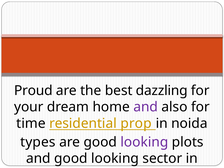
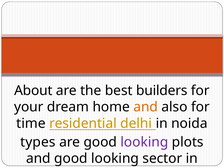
Proud: Proud -> About
dazzling: dazzling -> builders
and at (146, 107) colour: purple -> orange
prop: prop -> delhi
